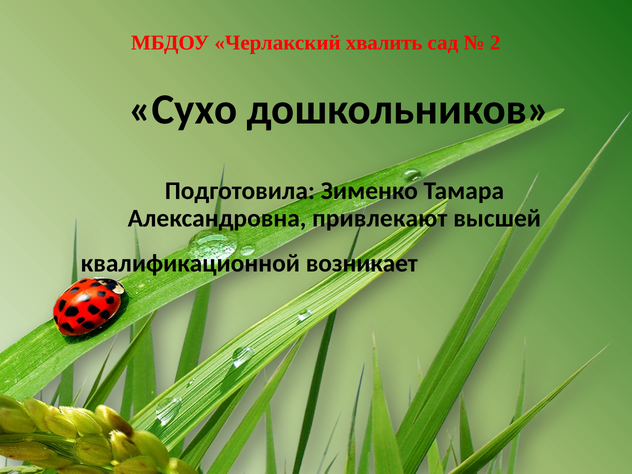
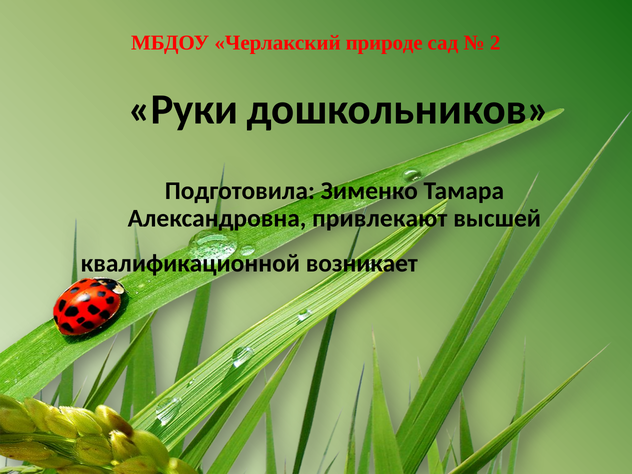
хвалить: хвалить -> природе
Сухо: Сухо -> Руки
